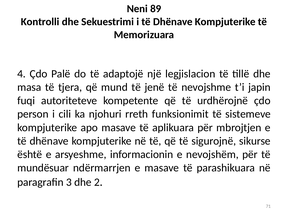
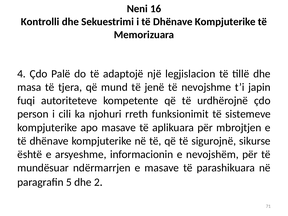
89: 89 -> 16
3: 3 -> 5
